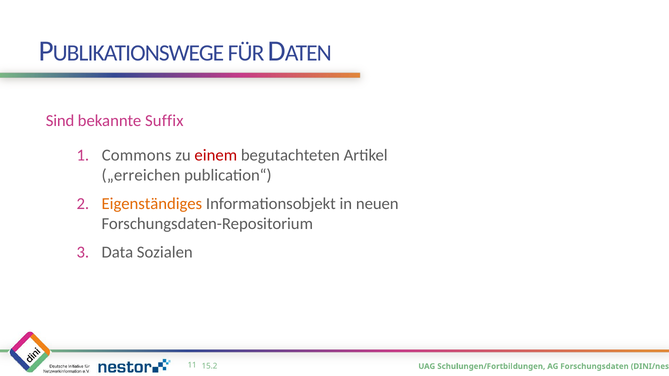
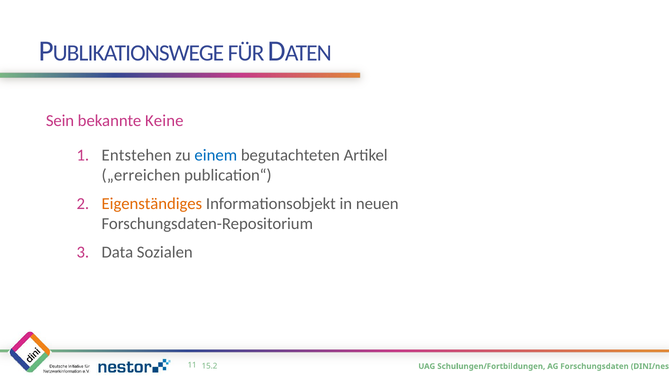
Sind: Sind -> Sein
Suffix: Suffix -> Keine
Commons: Commons -> Entstehen
einem colour: red -> blue
